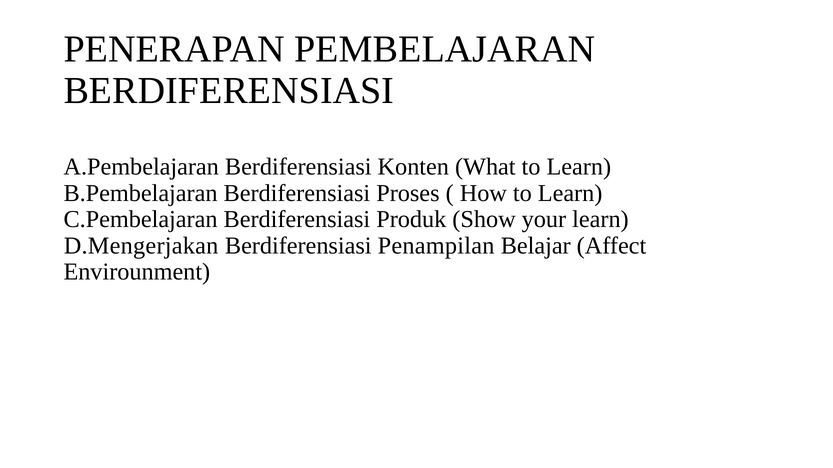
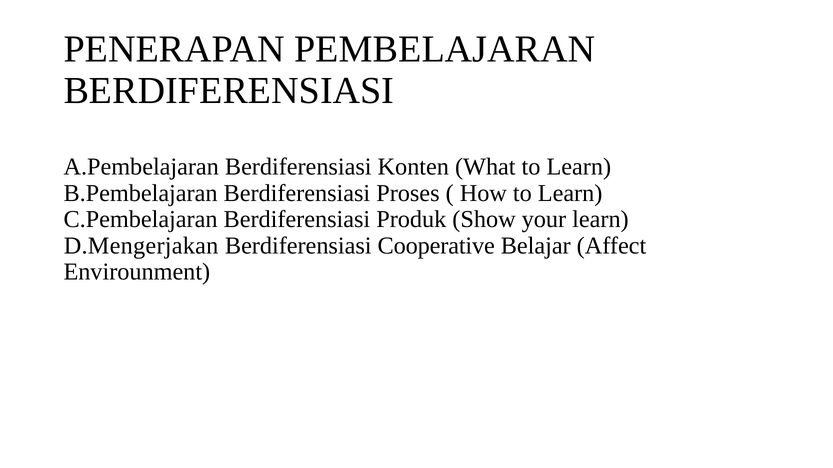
Penampilan: Penampilan -> Cooperative
